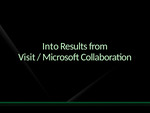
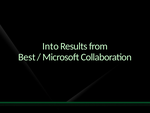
Visit: Visit -> Best
